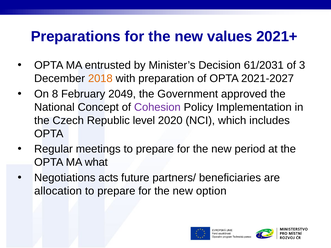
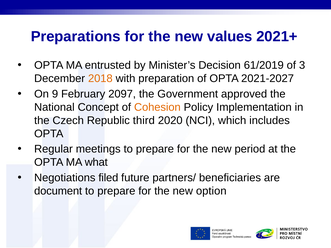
61/2031: 61/2031 -> 61/2019
8: 8 -> 9
2049: 2049 -> 2097
Cohesion colour: purple -> orange
level: level -> third
acts: acts -> filed
allocation: allocation -> document
